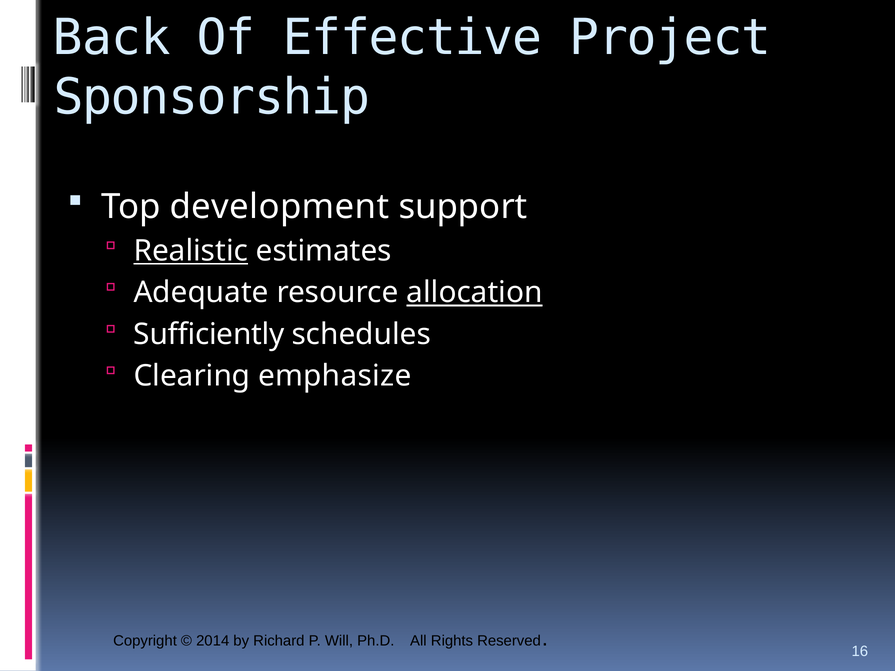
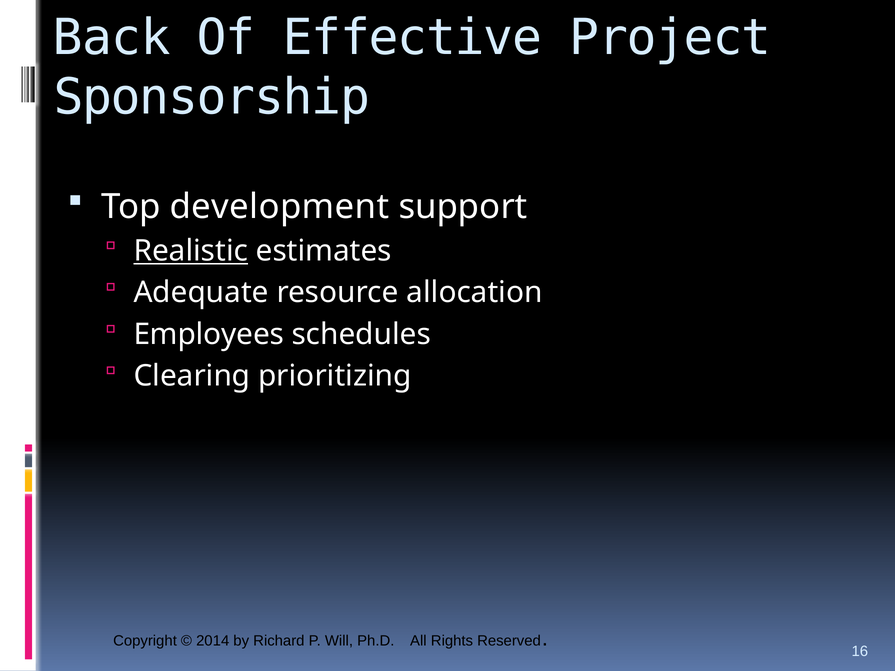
allocation underline: present -> none
Sufficiently: Sufficiently -> Employees
emphasize: emphasize -> prioritizing
